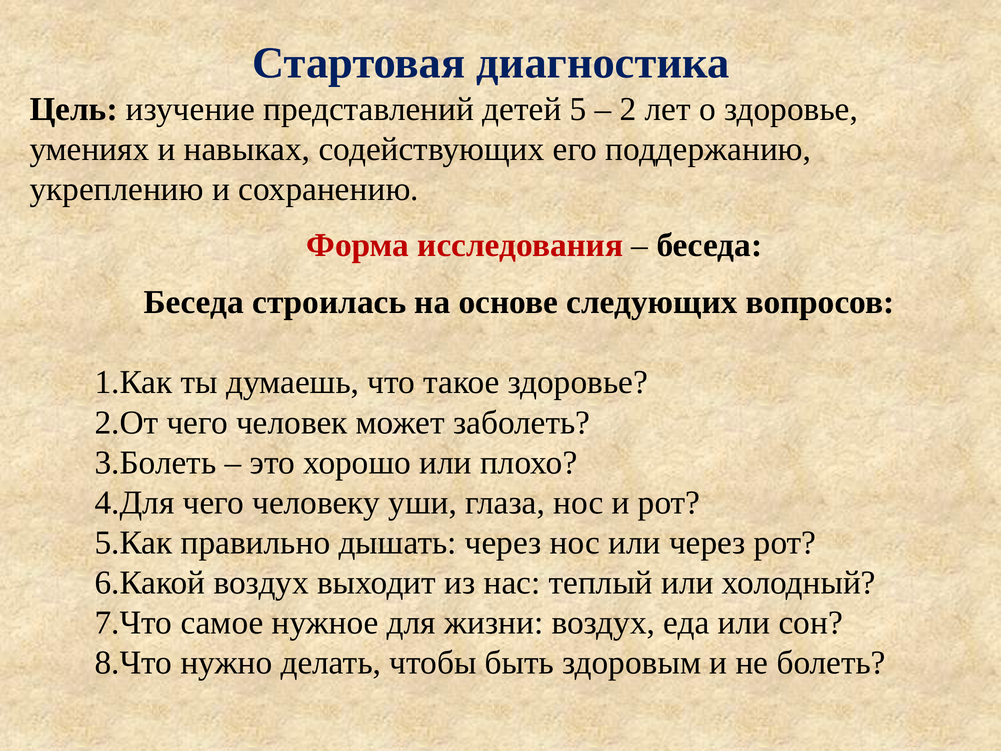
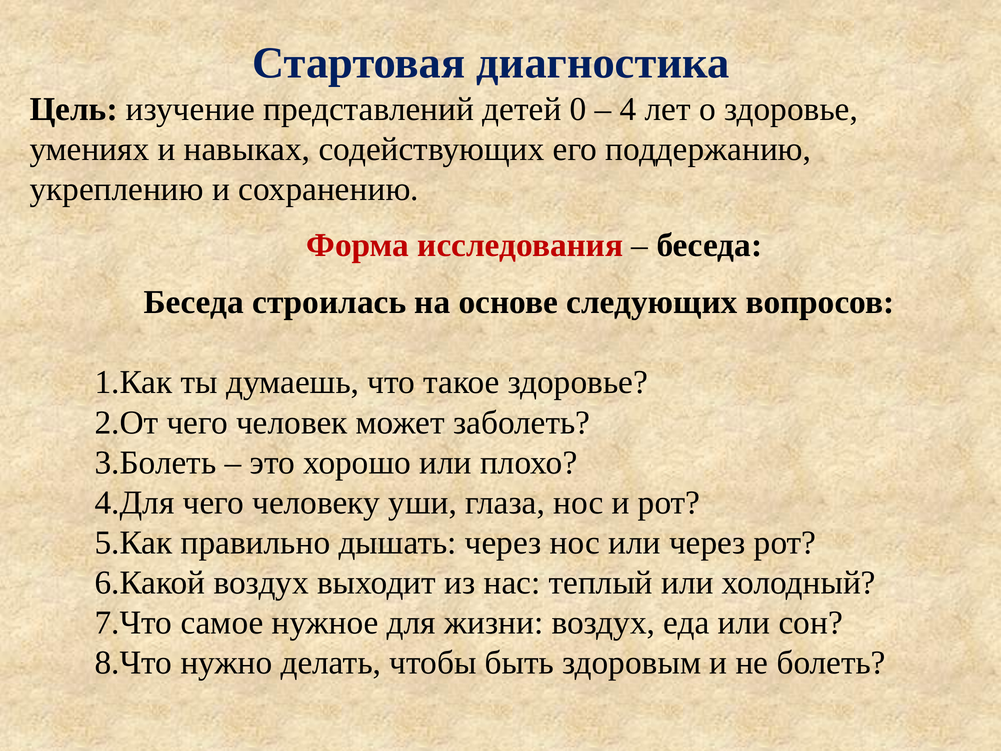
5: 5 -> 0
2: 2 -> 4
